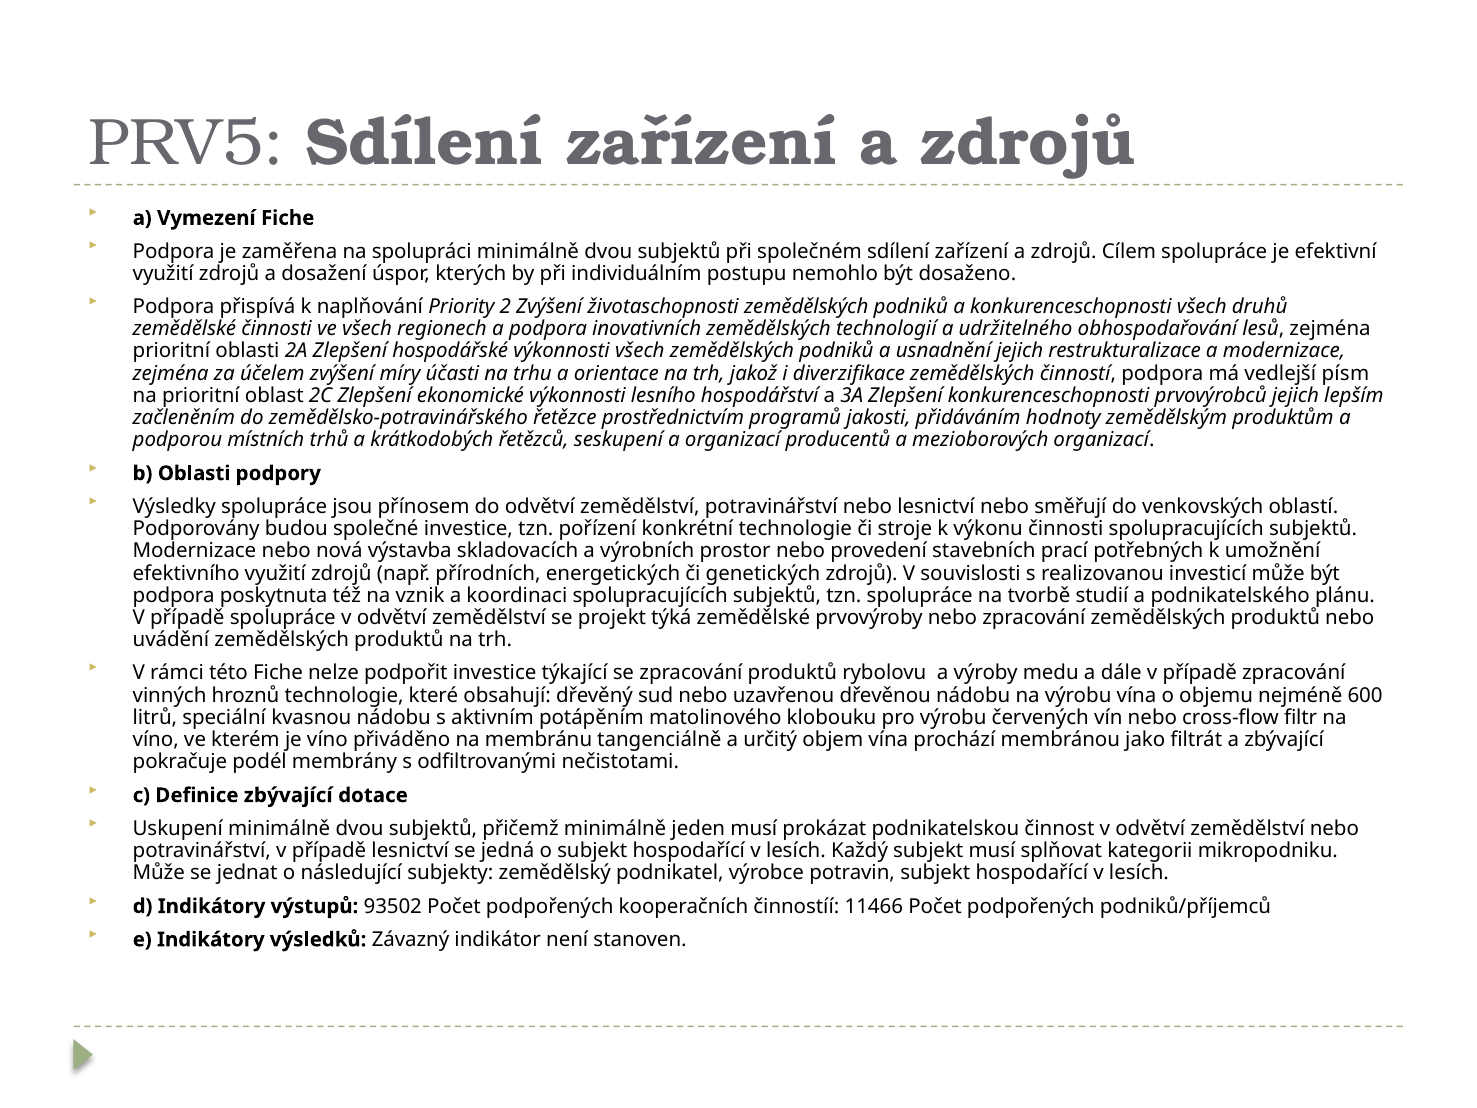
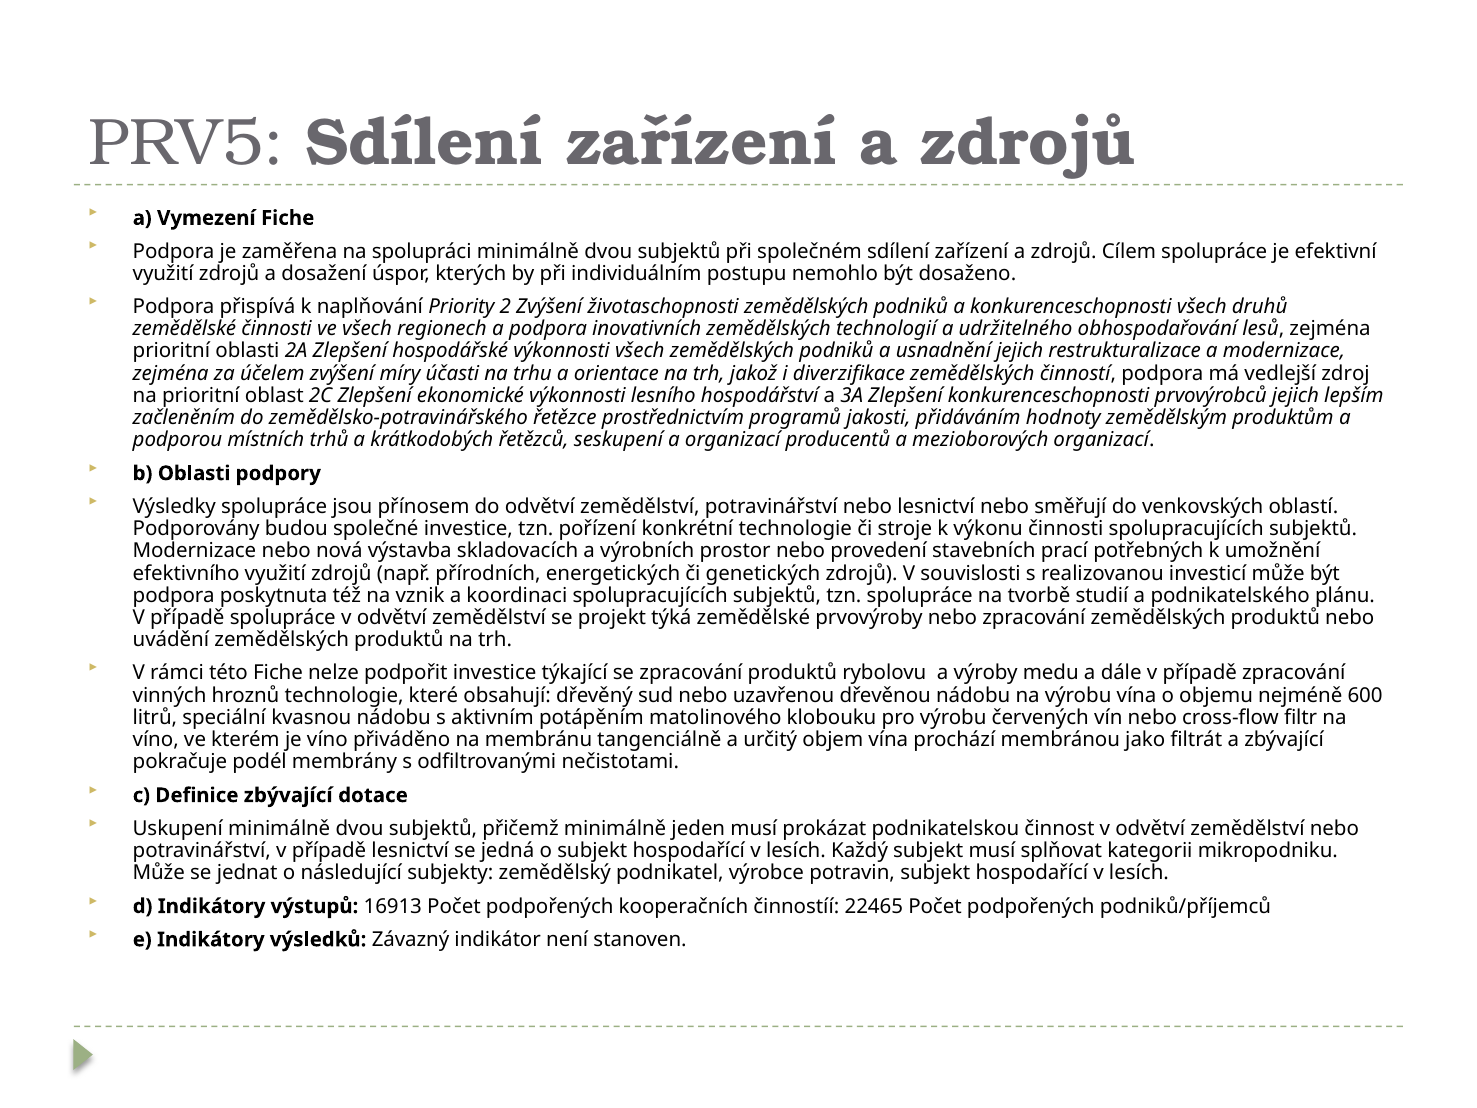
písm: písm -> zdroj
93502: 93502 -> 16913
11466: 11466 -> 22465
